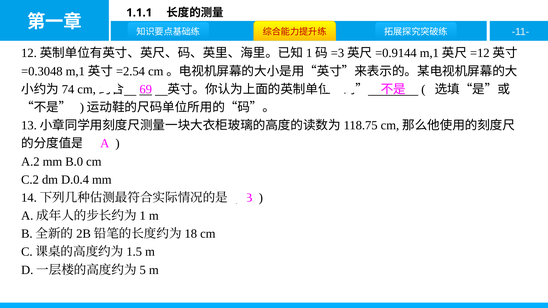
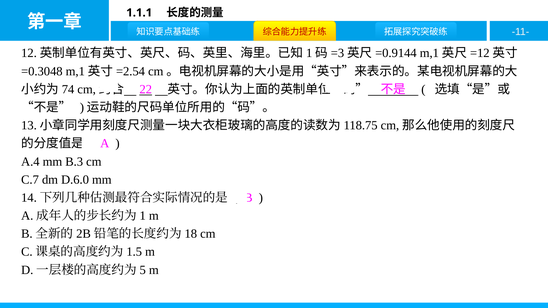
69: 69 -> 22
A.2: A.2 -> A.4
B.0: B.0 -> B.3
C.2: C.2 -> C.7
D.0.4: D.0.4 -> D.6.0
